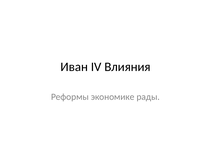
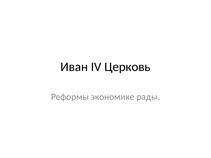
Влияния: Влияния -> Церковь
